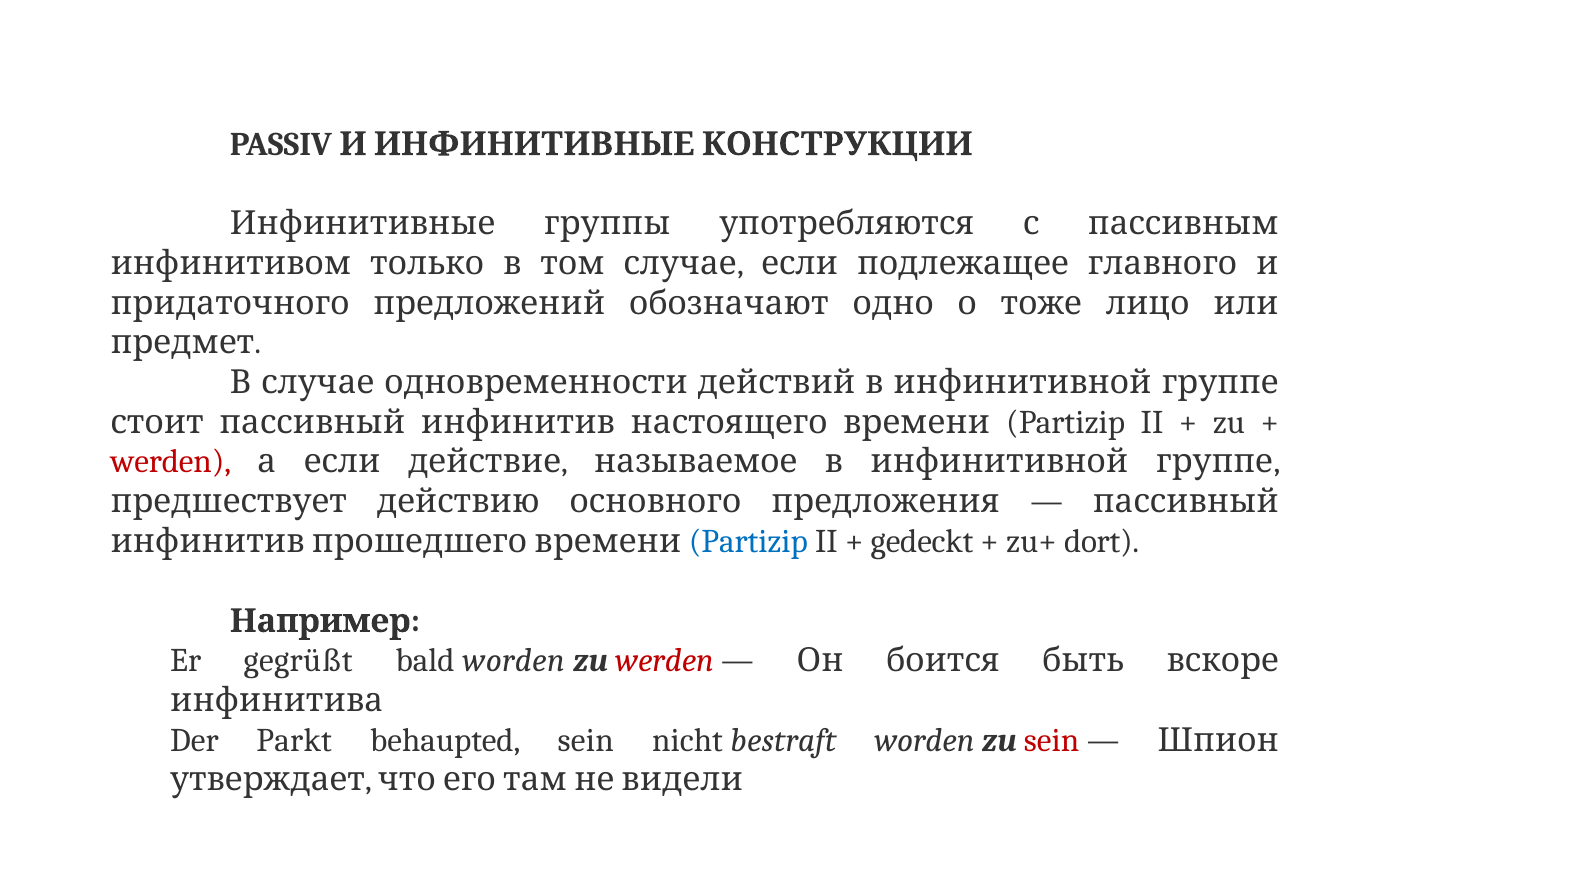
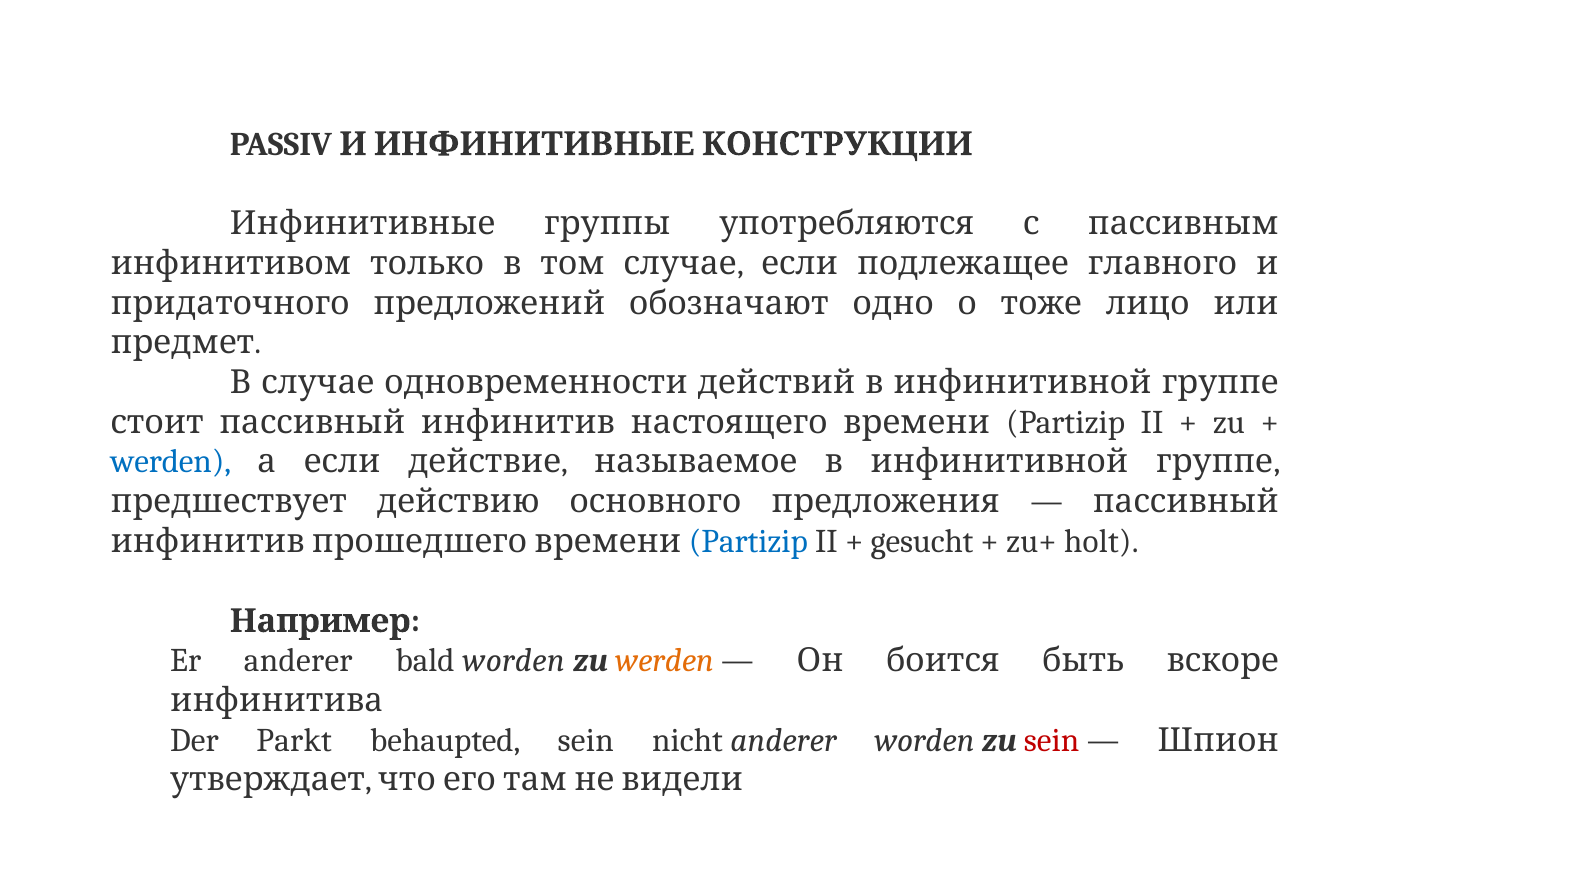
werden at (171, 462) colour: red -> blue
gedeckt: gedeckt -> gesucht
dort: dort -> holt
Er gegrüßt: gegrüßt -> anderer
werden at (664, 661) colour: red -> orange
nicht bestraft: bestraft -> anderer
